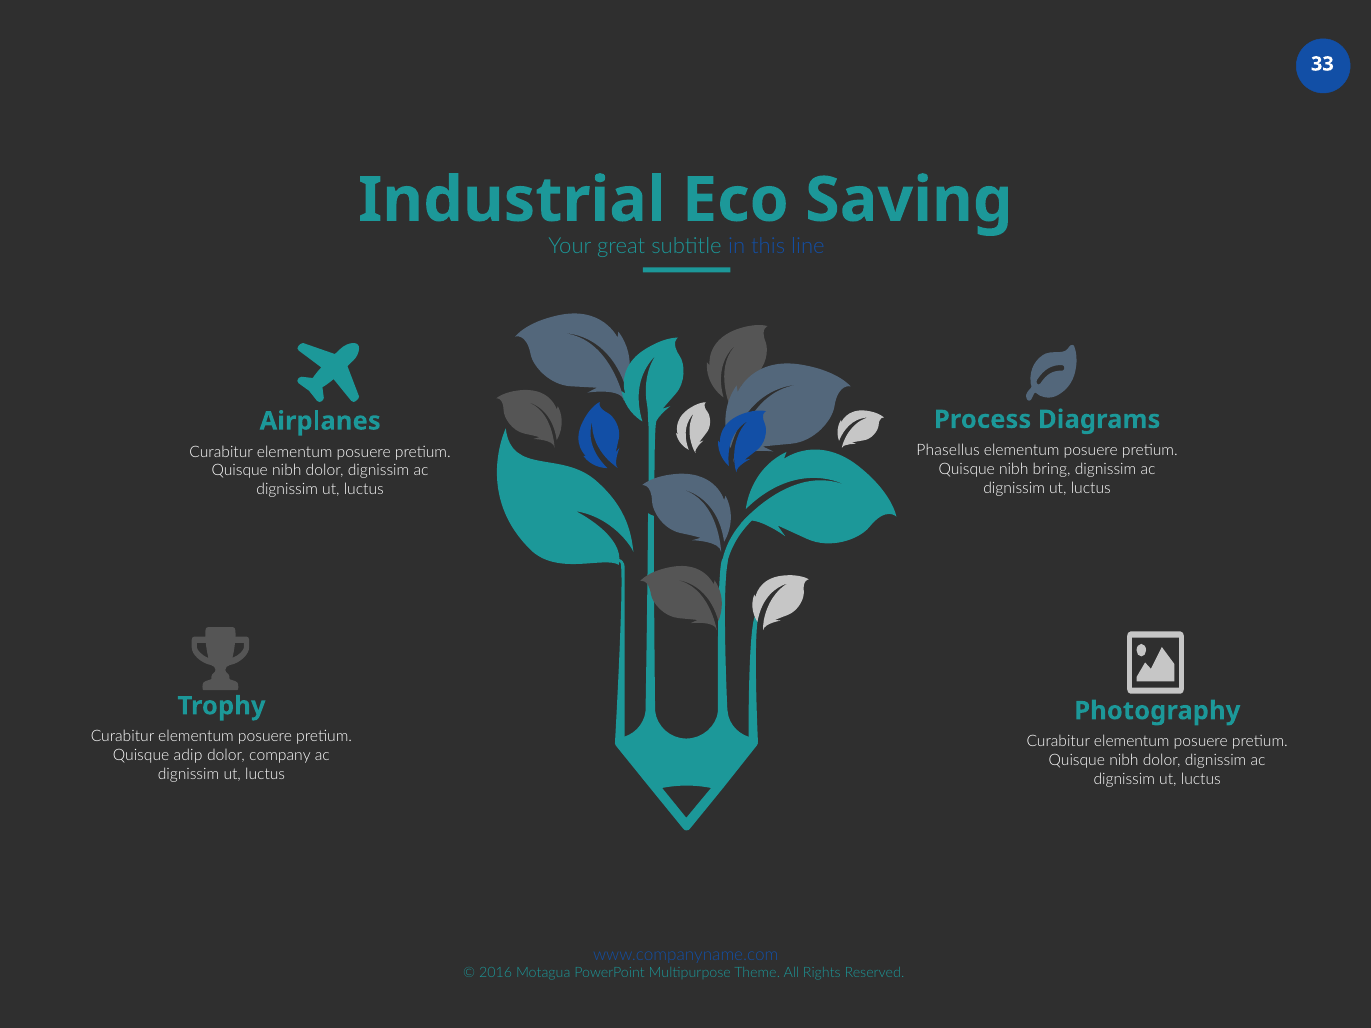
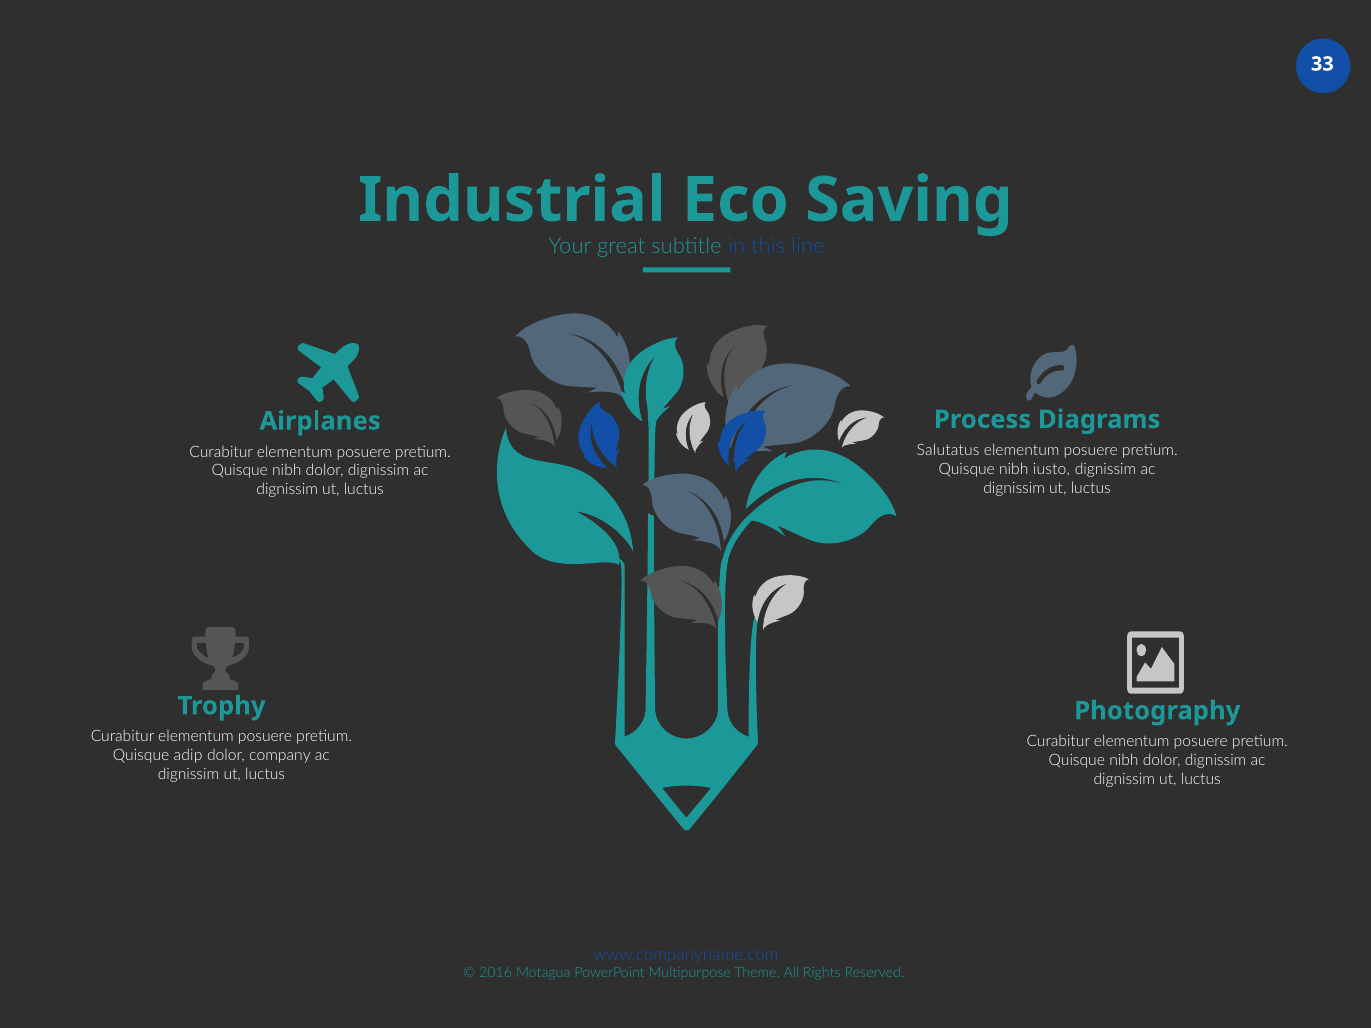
Phasellus: Phasellus -> Salutatus
bring: bring -> iusto
